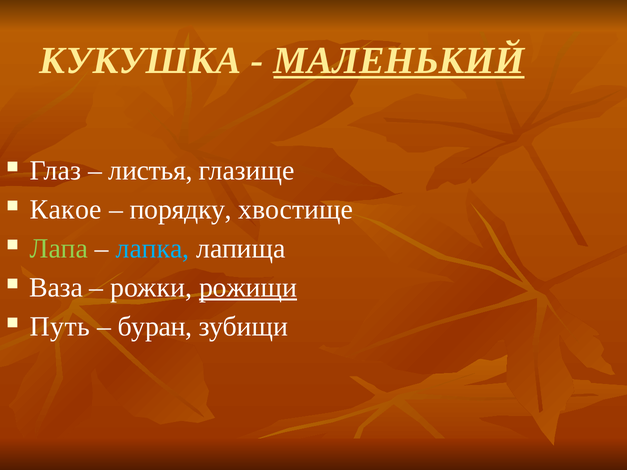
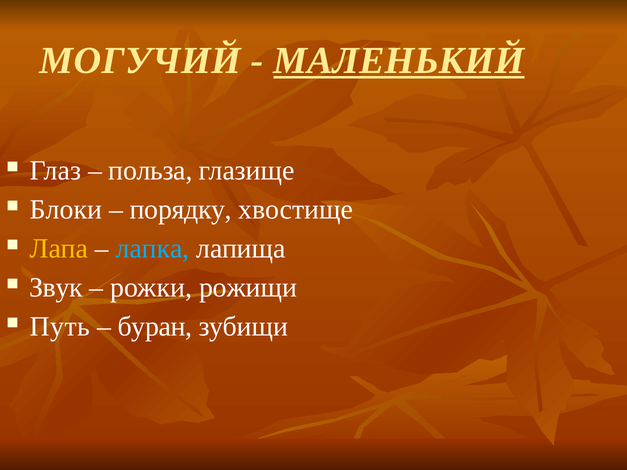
КУКУШКА: КУКУШКА -> МОГУЧИЙ
листья: листья -> польза
Какое: Какое -> Блоки
Лапа colour: light green -> yellow
Ваза: Ваза -> Звук
рожищи underline: present -> none
